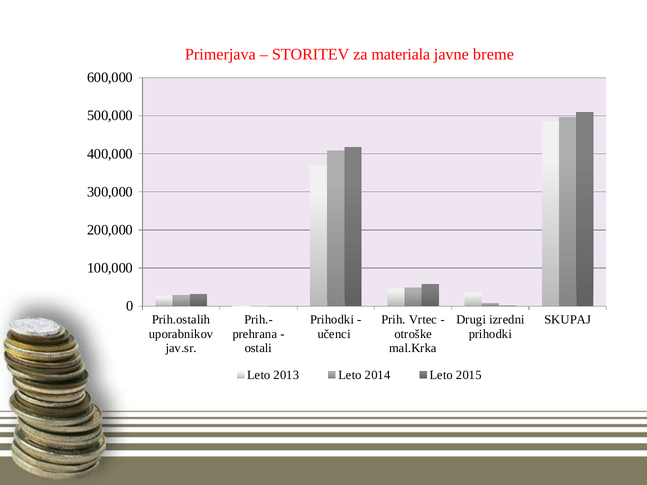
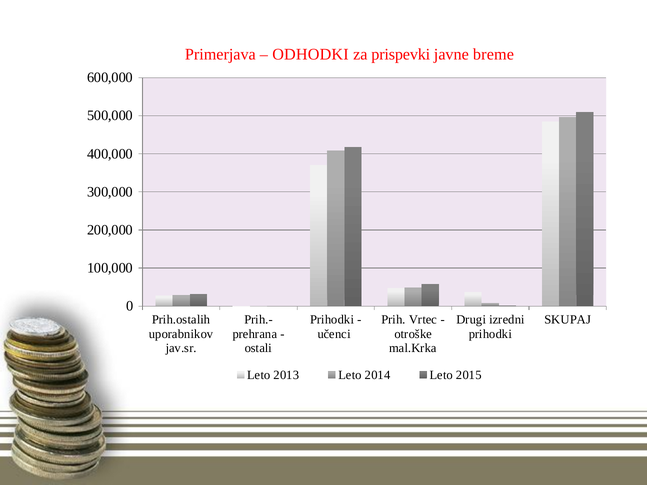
STORITEV: STORITEV -> ODHODKI
materiala: materiala -> prispevki
